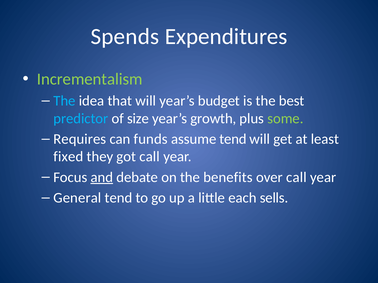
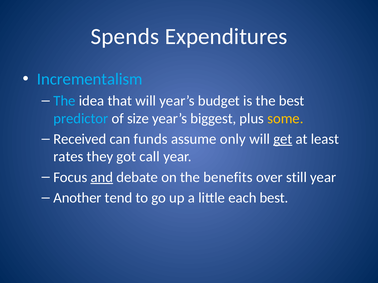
Incrementalism colour: light green -> light blue
growth: growth -> biggest
some colour: light green -> yellow
Requires: Requires -> Received
assume tend: tend -> only
get underline: none -> present
fixed: fixed -> rates
over call: call -> still
General: General -> Another
each sells: sells -> best
